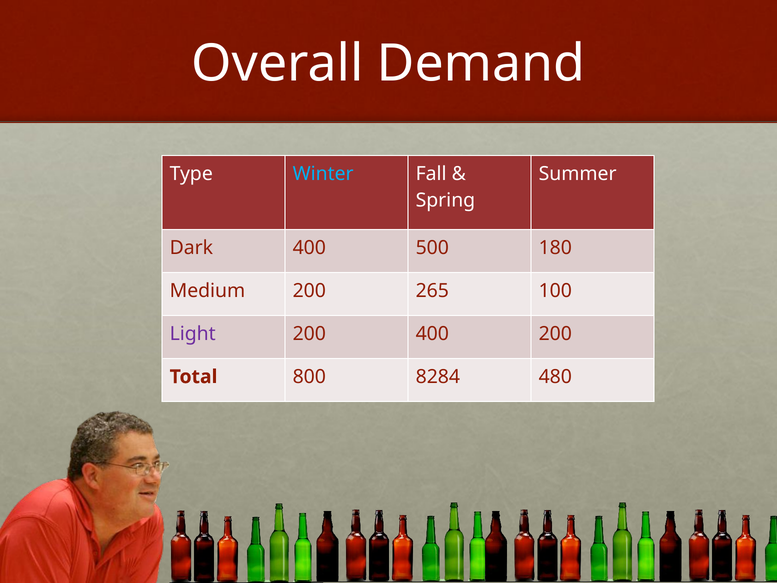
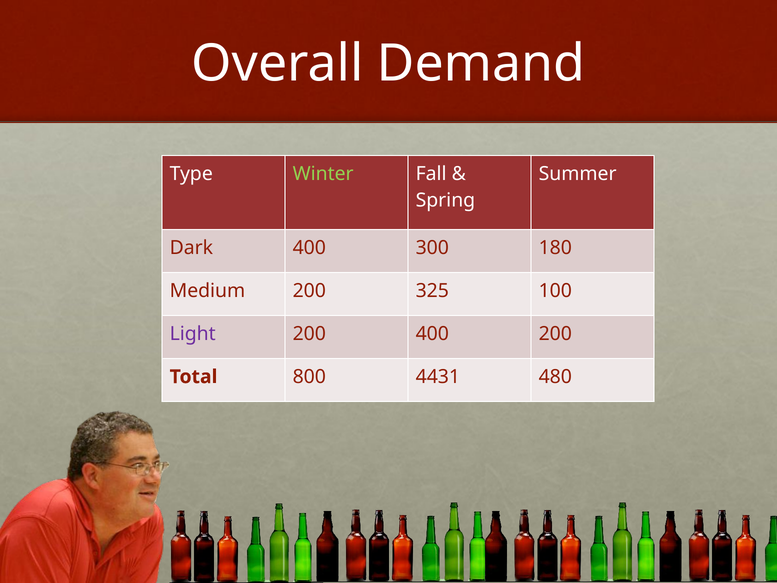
Winter colour: light blue -> light green
500: 500 -> 300
265: 265 -> 325
8284: 8284 -> 4431
